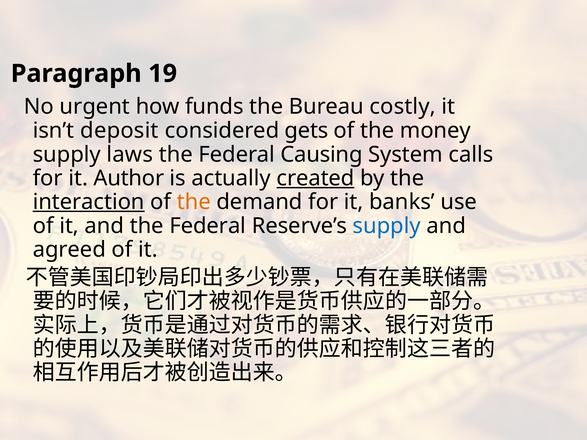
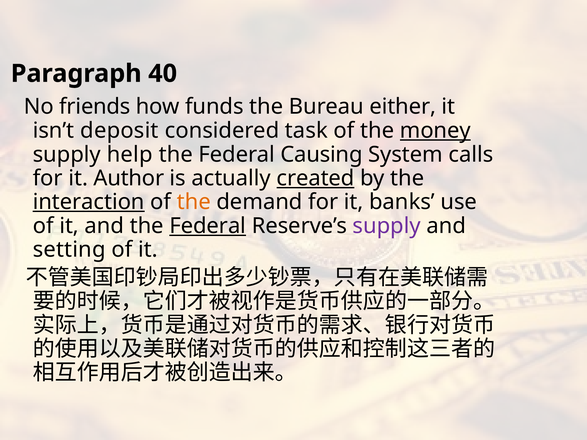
19: 19 -> 40
urgent: urgent -> friends
costly: costly -> either
gets: gets -> task
money underline: none -> present
laws: laws -> help
Federal at (208, 226) underline: none -> present
supply at (387, 226) colour: blue -> purple
agreed: agreed -> setting
